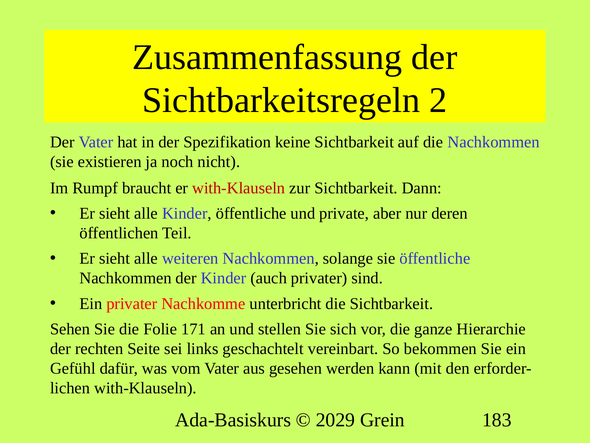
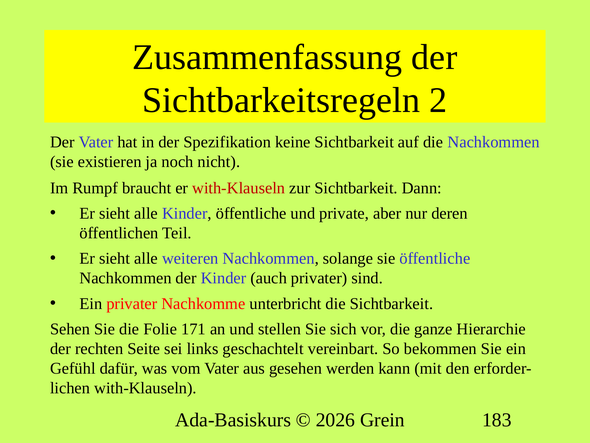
2029: 2029 -> 2026
